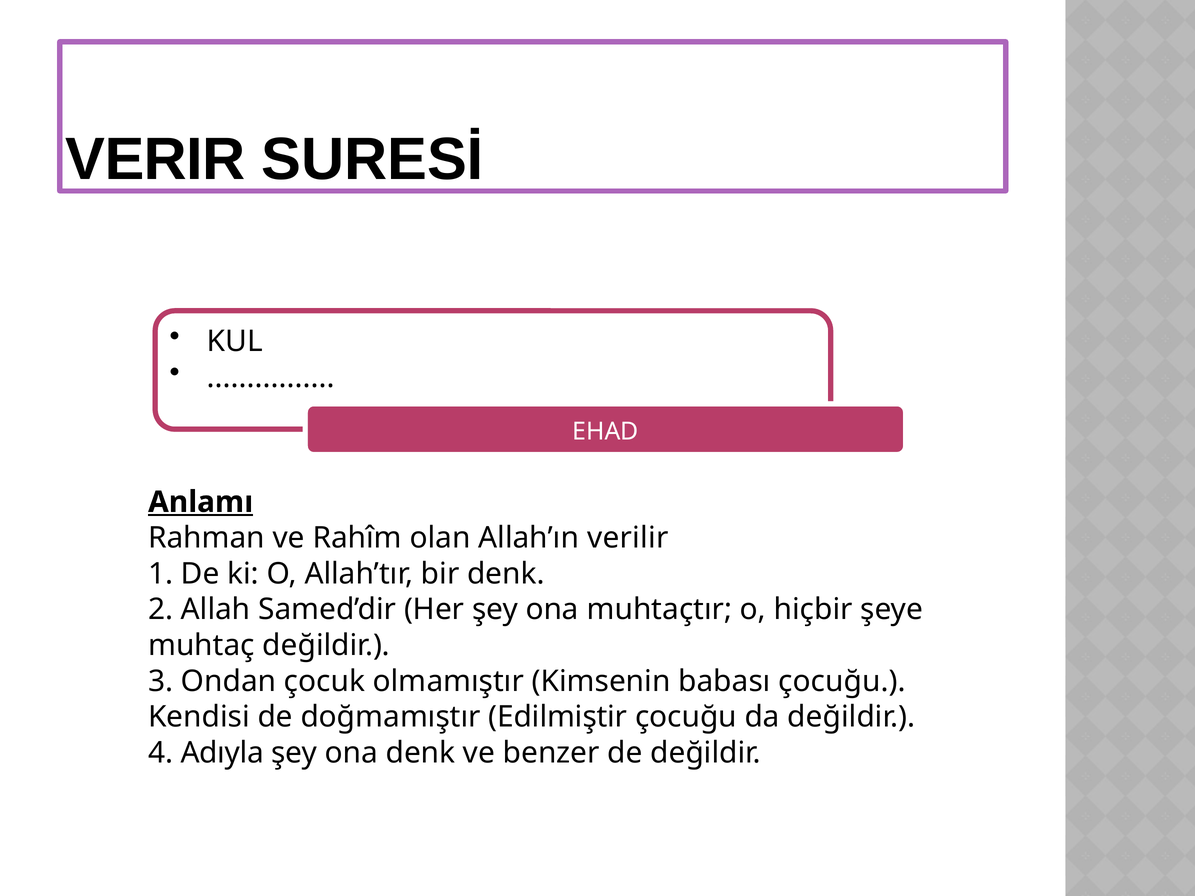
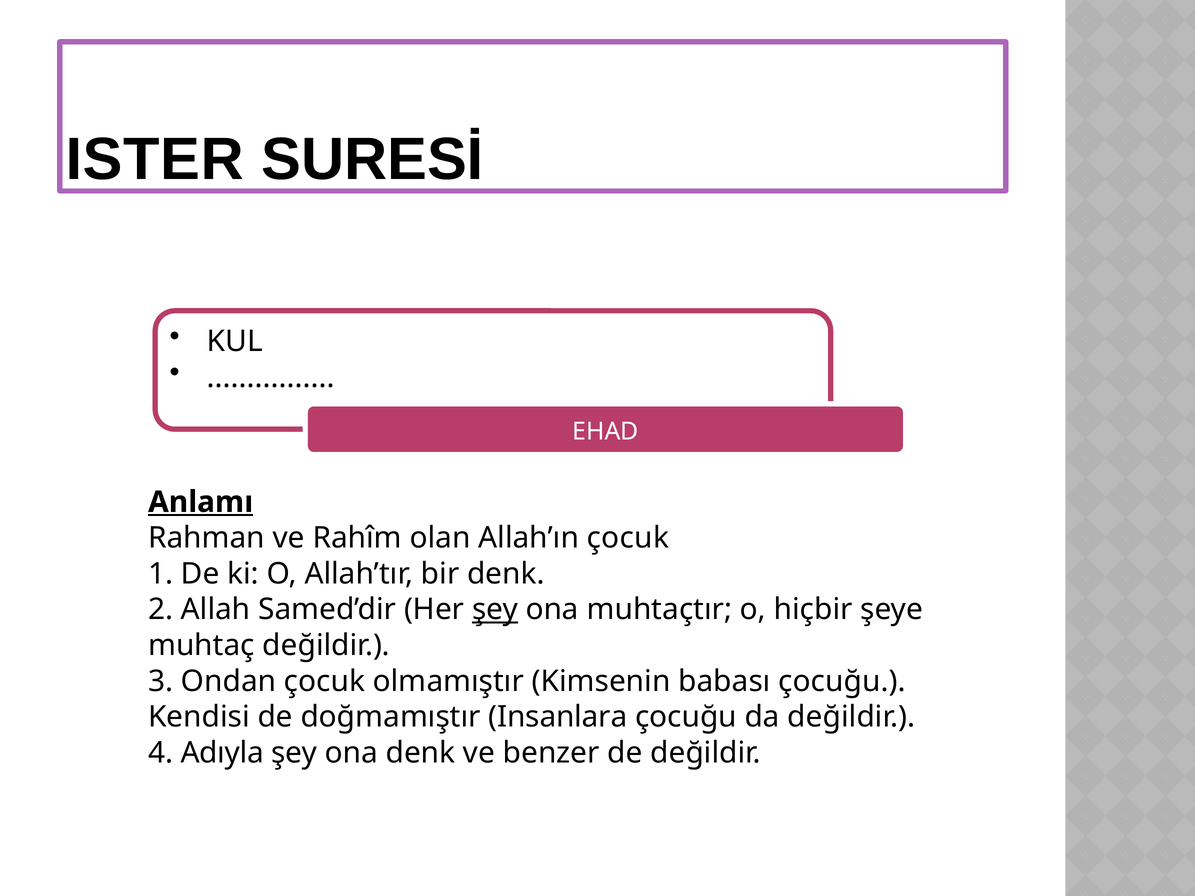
VERIR: VERIR -> ISTER
Allah’ın verilir: verilir -> çocuk
şey at (495, 610) underline: none -> present
Edilmiştir: Edilmiştir -> Insanlara
